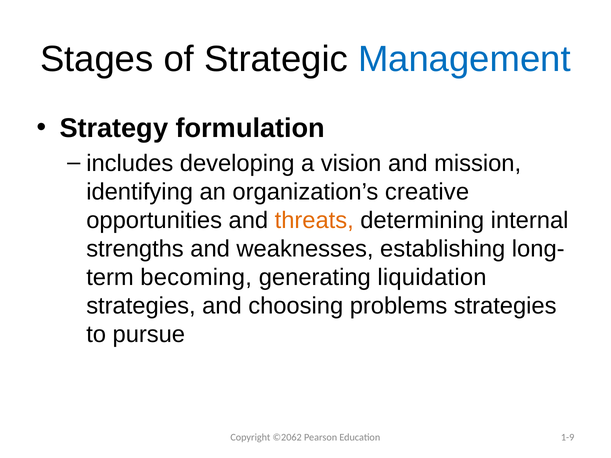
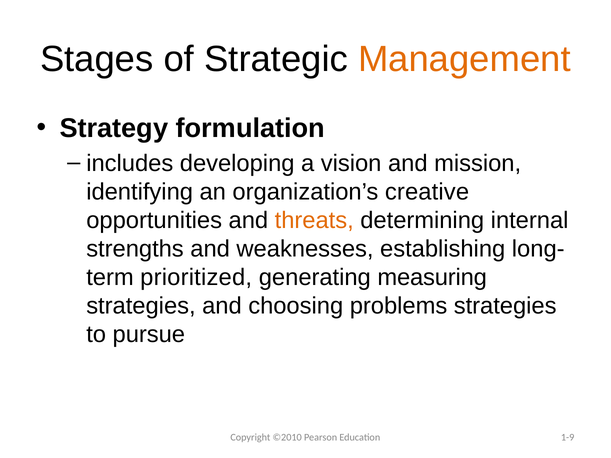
Management colour: blue -> orange
becoming: becoming -> prioritized
liquidation: liquidation -> measuring
©2062: ©2062 -> ©2010
